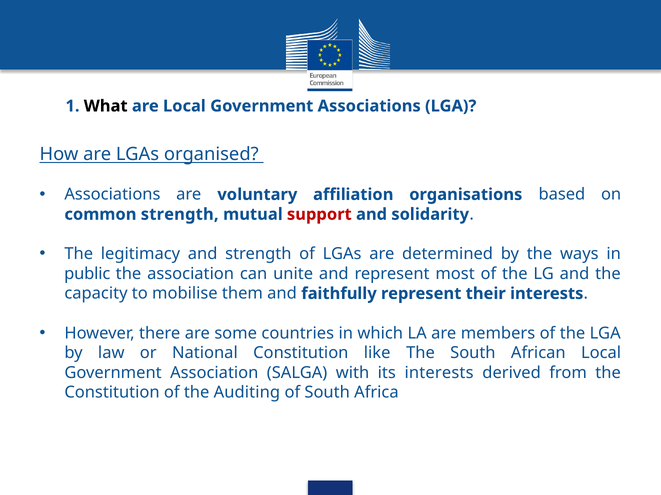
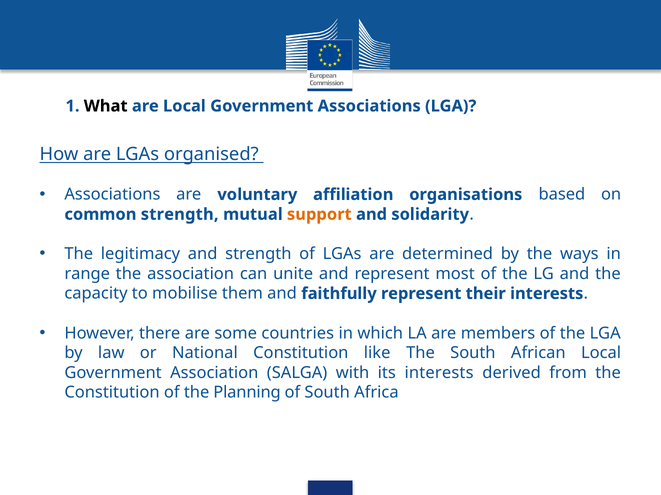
support colour: red -> orange
public: public -> range
Auditing: Auditing -> Planning
